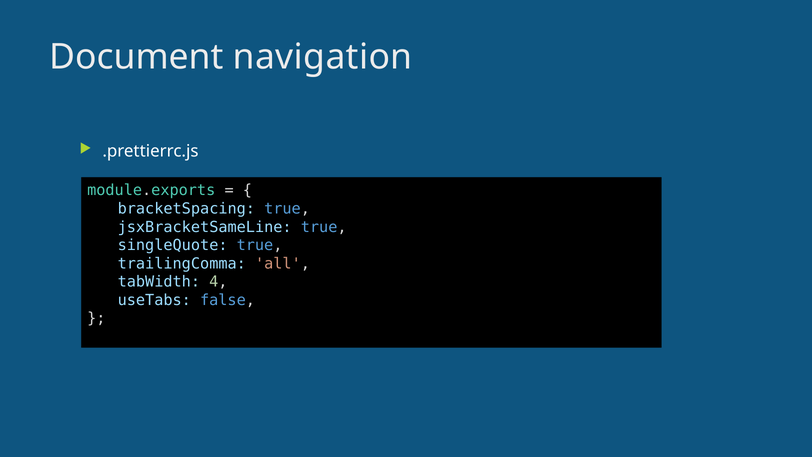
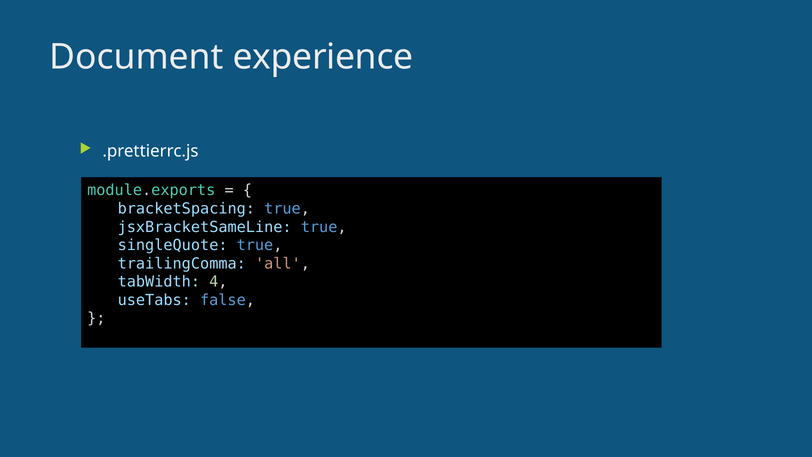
navigation: navigation -> experience
